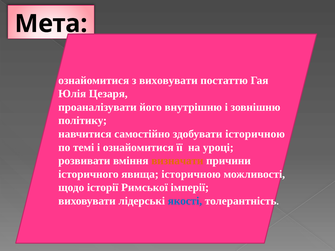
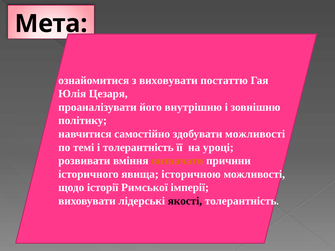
здобувати історичною: історичною -> можливості
і ознайомитися: ознайомитися -> толерантність
якості colour: blue -> black
